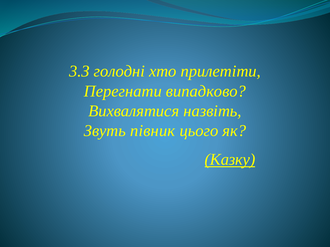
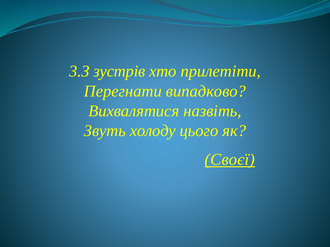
голодні: голодні -> зустрів
півник: півник -> холоду
Казку: Казку -> Своєї
